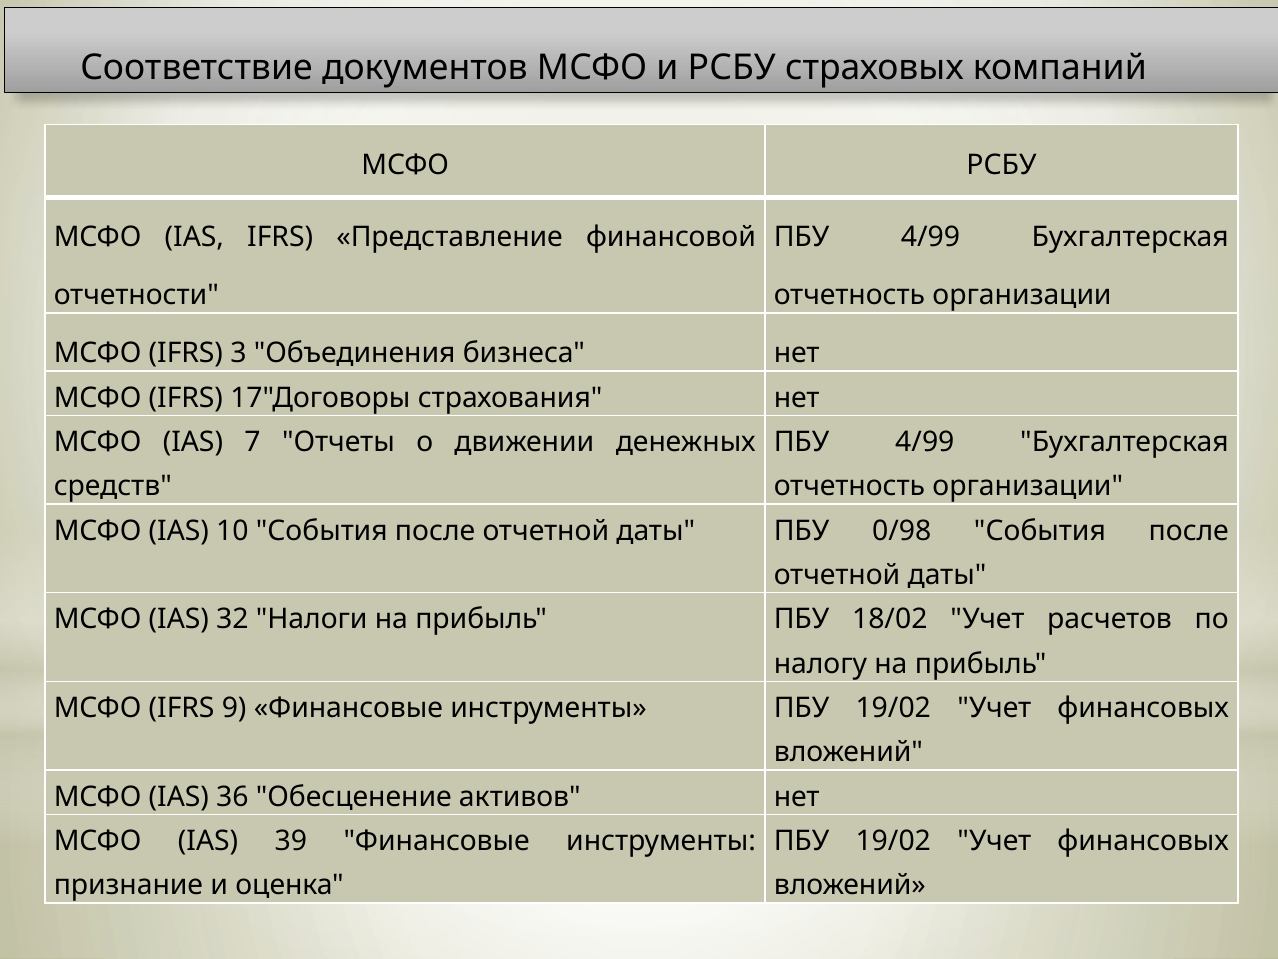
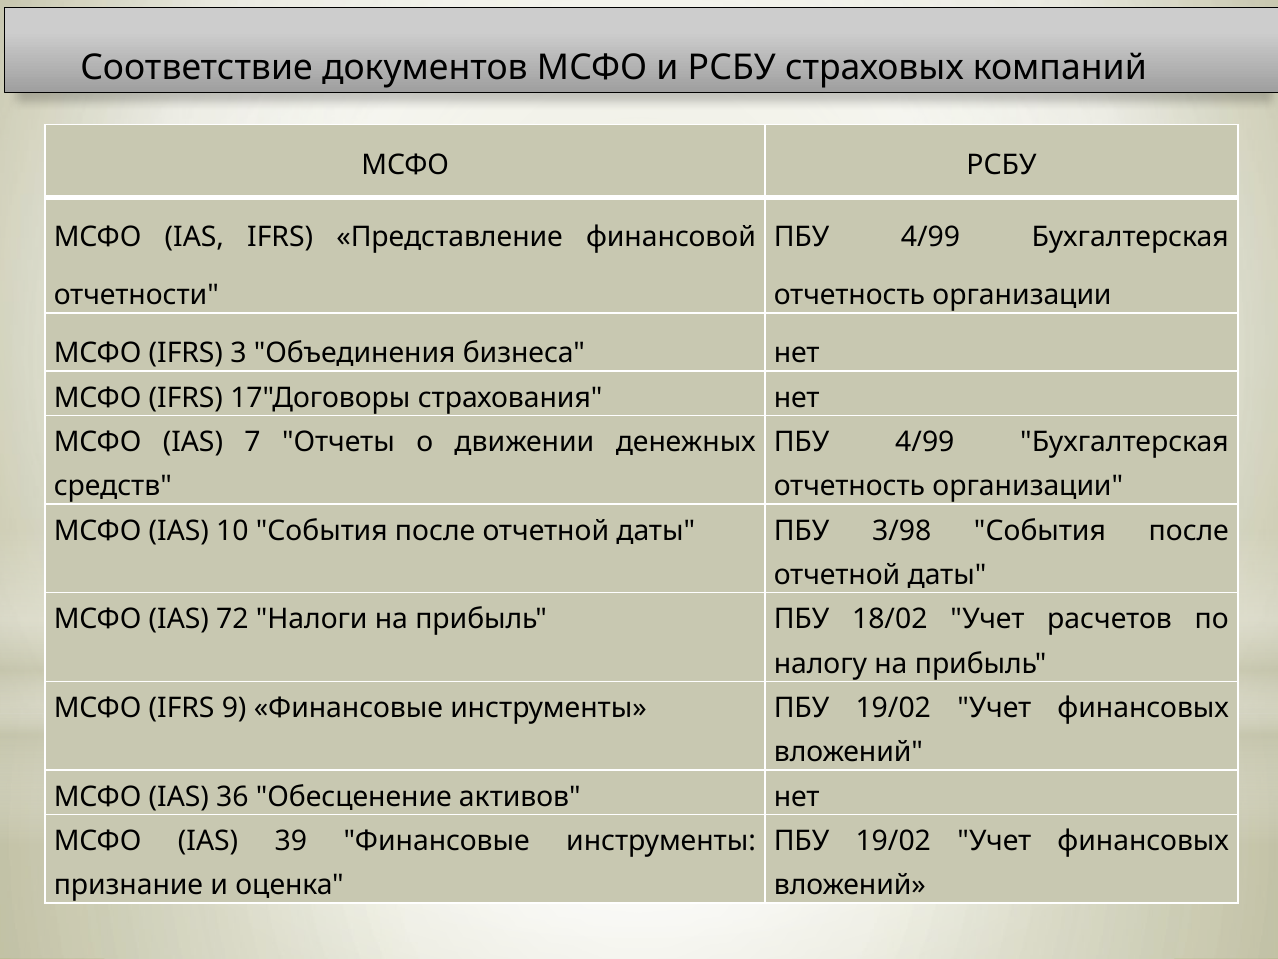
0/98: 0/98 -> 3/98
32: 32 -> 72
